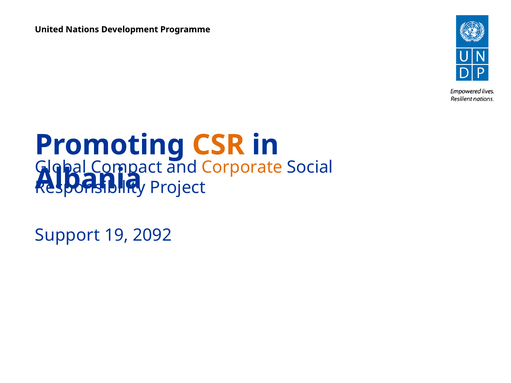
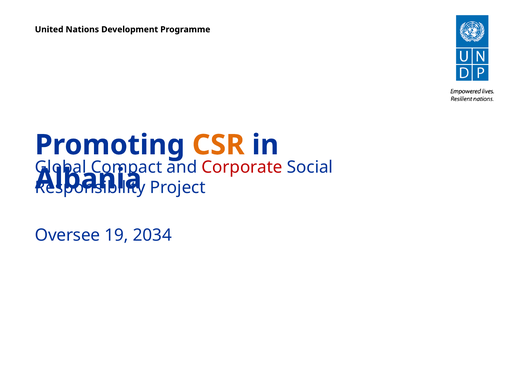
Corporate colour: orange -> red
Support: Support -> Oversee
2092: 2092 -> 2034
